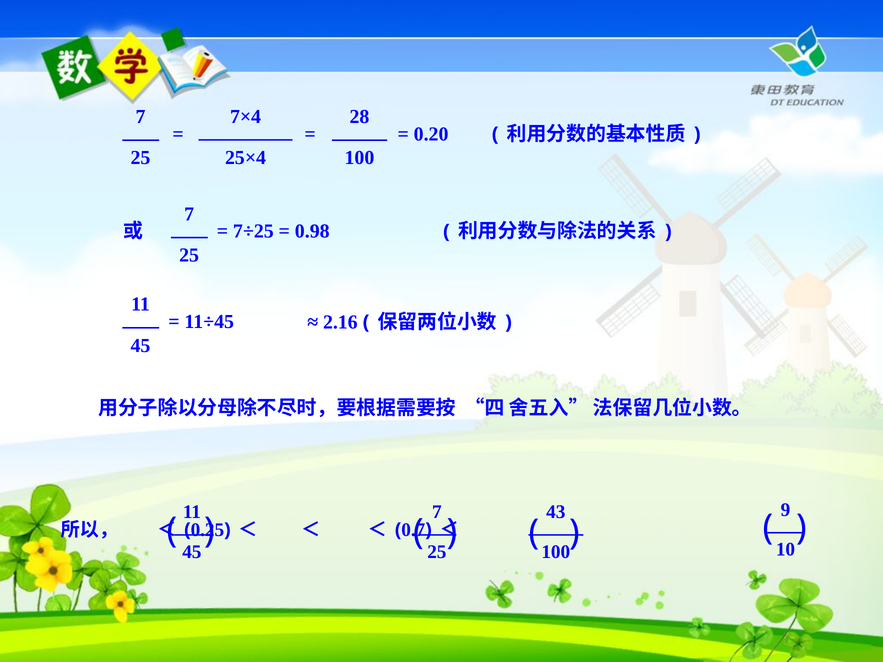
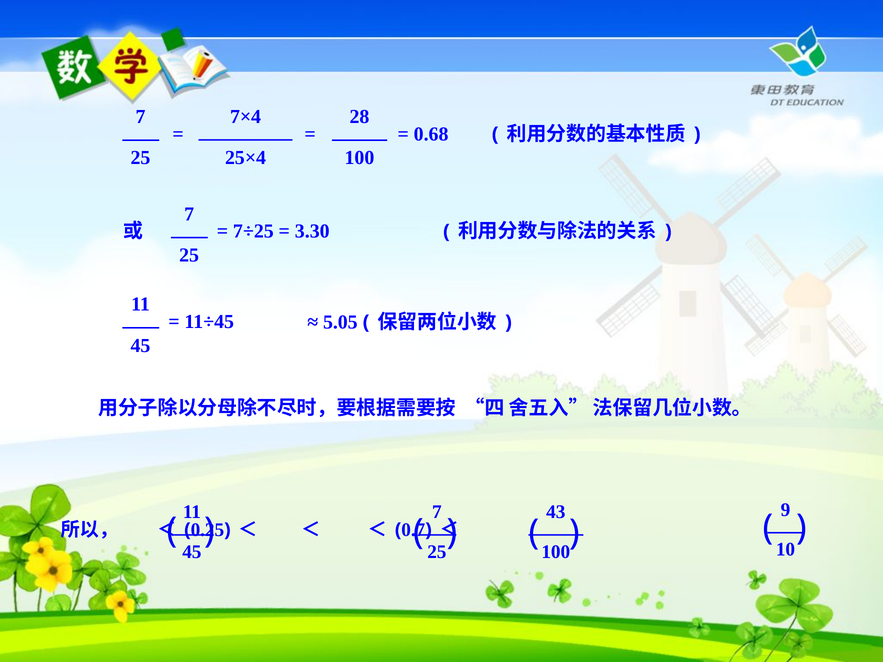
0.20: 0.20 -> 0.68
0.98: 0.98 -> 3.30
2.16: 2.16 -> 5.05
